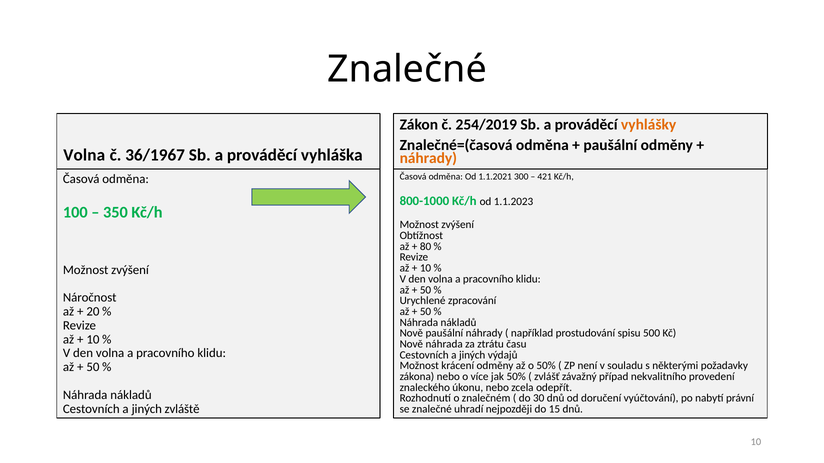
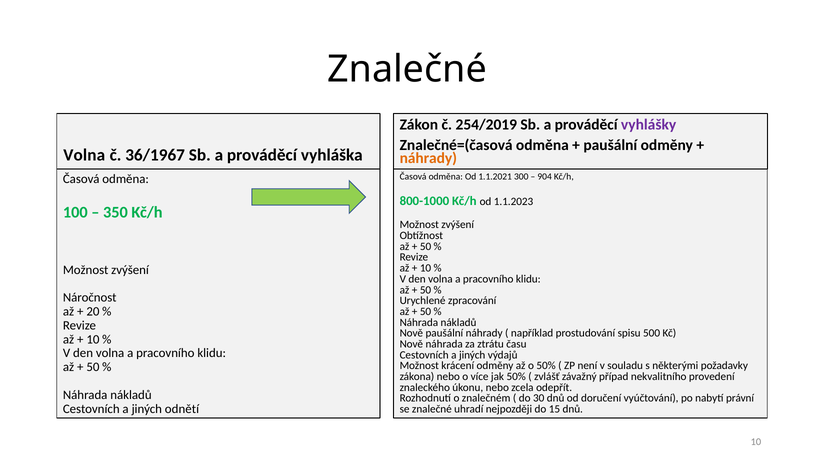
vyhlášky colour: orange -> purple
421: 421 -> 904
80 at (426, 247): 80 -> 50
zvláště: zvláště -> odnětí
